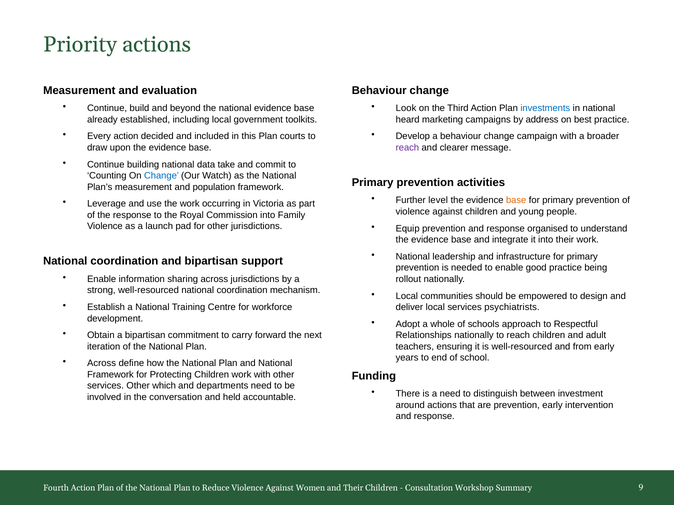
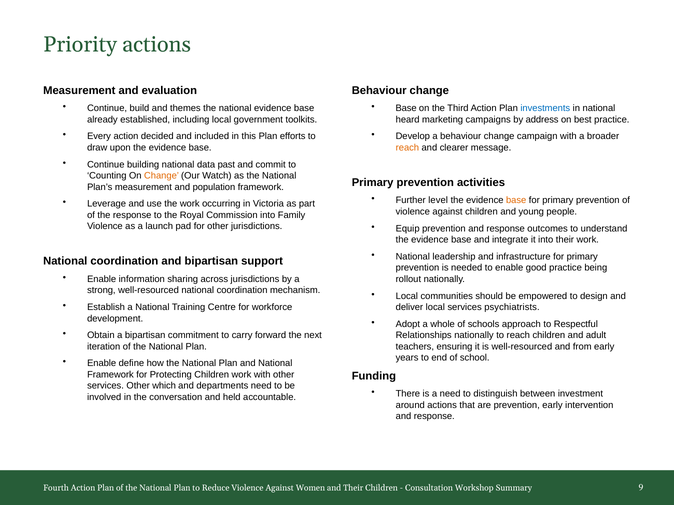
beyond: beyond -> themes
Look at (406, 108): Look -> Base
courts: courts -> efforts
reach at (407, 148) colour: purple -> orange
take: take -> past
Change at (162, 176) colour: blue -> orange
organised: organised -> outcomes
Across at (102, 364): Across -> Enable
